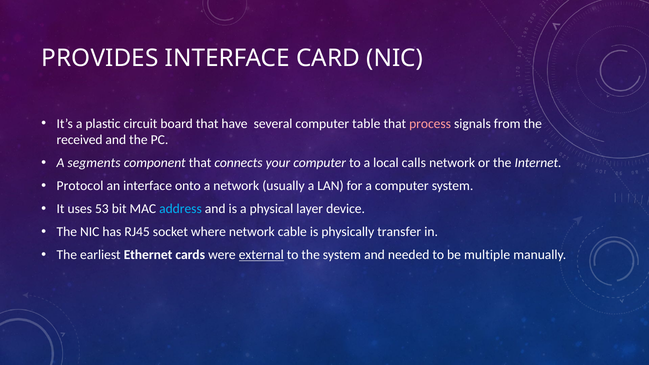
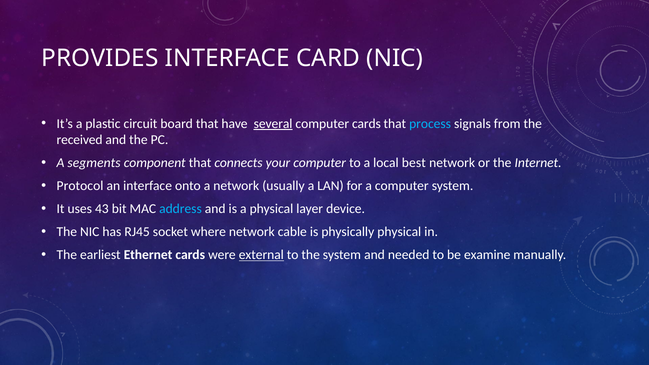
several underline: none -> present
computer table: table -> cards
process colour: pink -> light blue
calls: calls -> best
53: 53 -> 43
physically transfer: transfer -> physical
multiple: multiple -> examine
